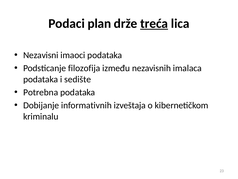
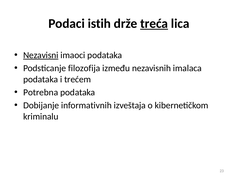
plan: plan -> istih
Nezavisni underline: none -> present
sedište: sedište -> trećem
